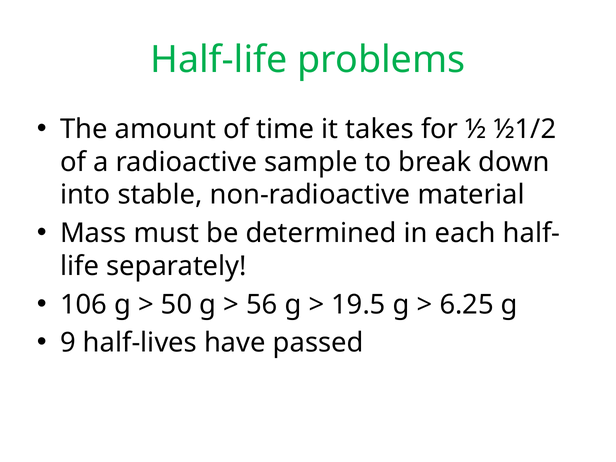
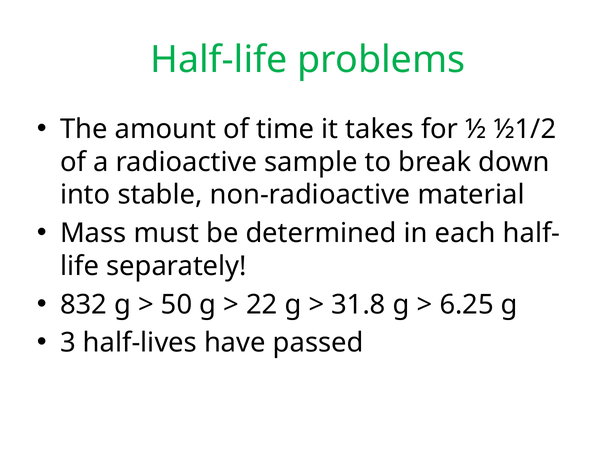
106: 106 -> 832
56: 56 -> 22
19.5: 19.5 -> 31.8
9: 9 -> 3
